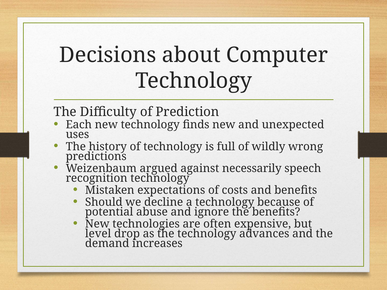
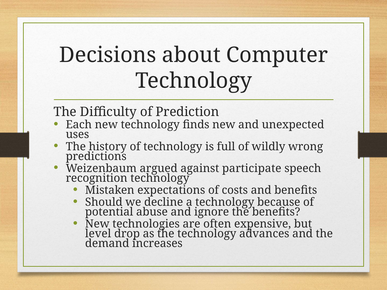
necessarily: necessarily -> participate
